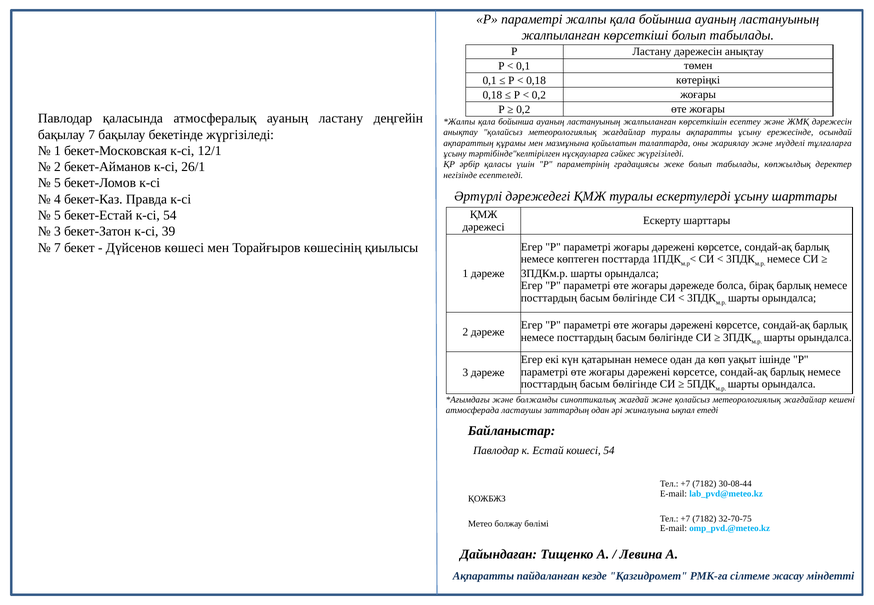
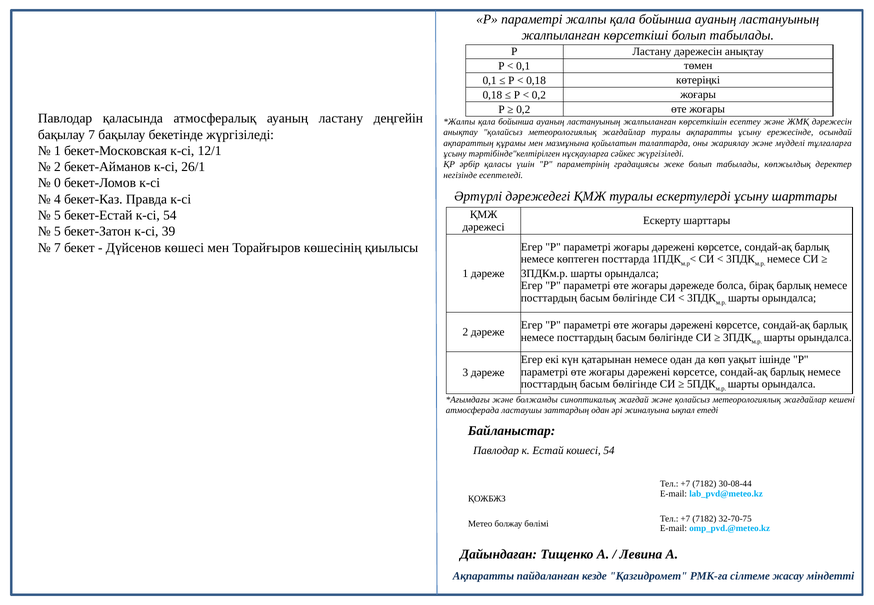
5 at (57, 183): 5 -> 0
3 at (57, 231): 3 -> 5
